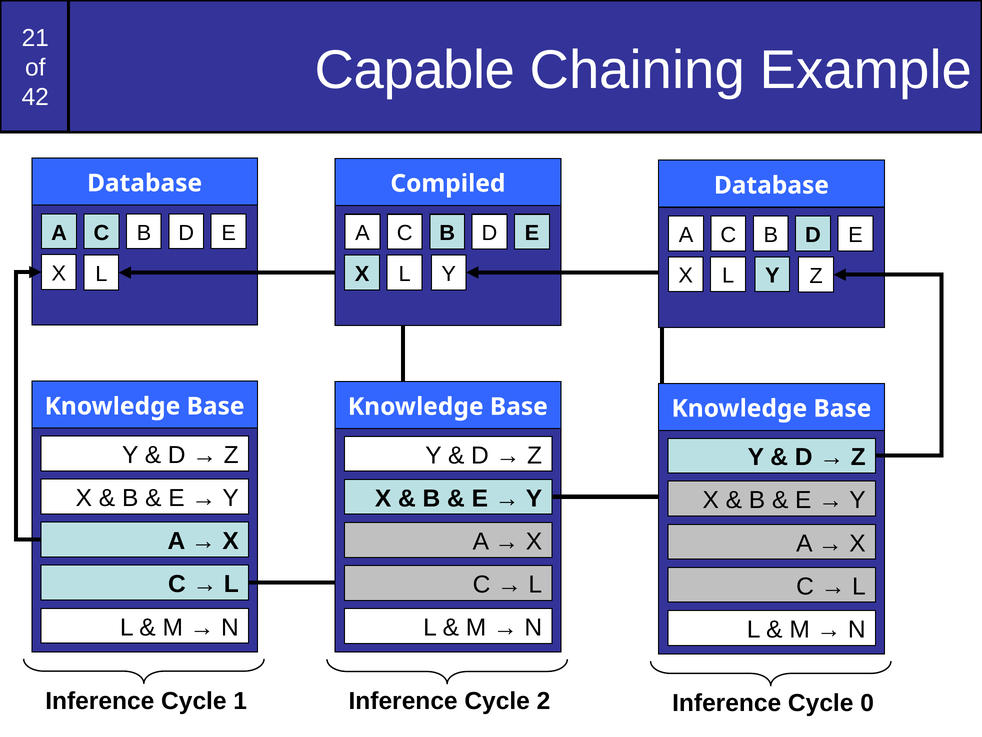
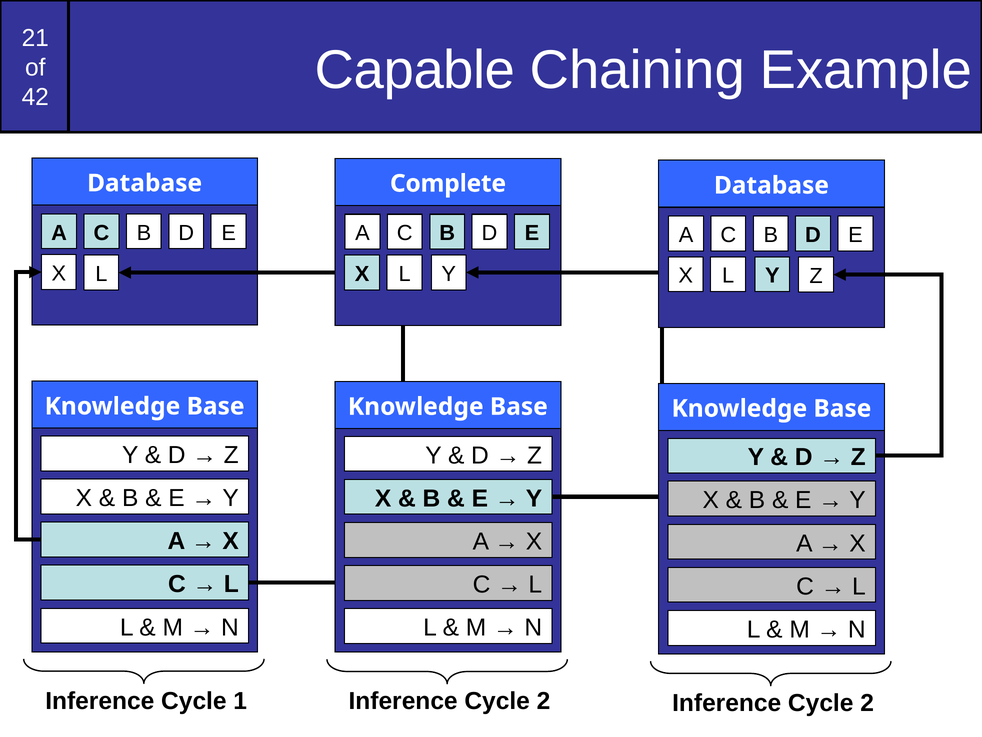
Compiled: Compiled -> Complete
0 at (867, 703): 0 -> 2
